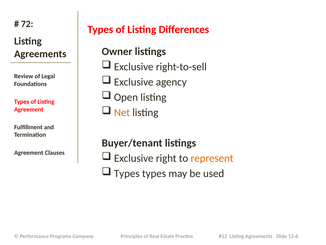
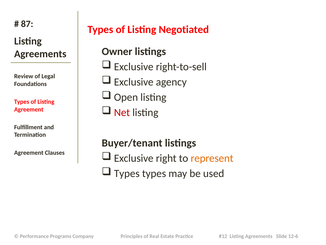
72: 72 -> 87
Differences: Differences -> Negotiated
Net colour: orange -> red
